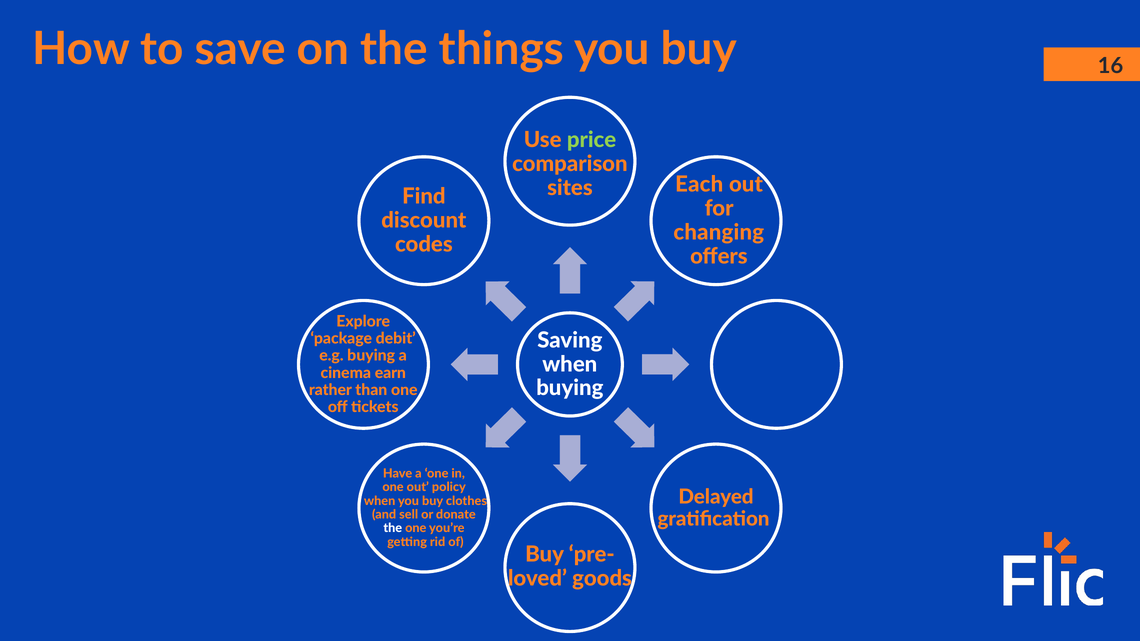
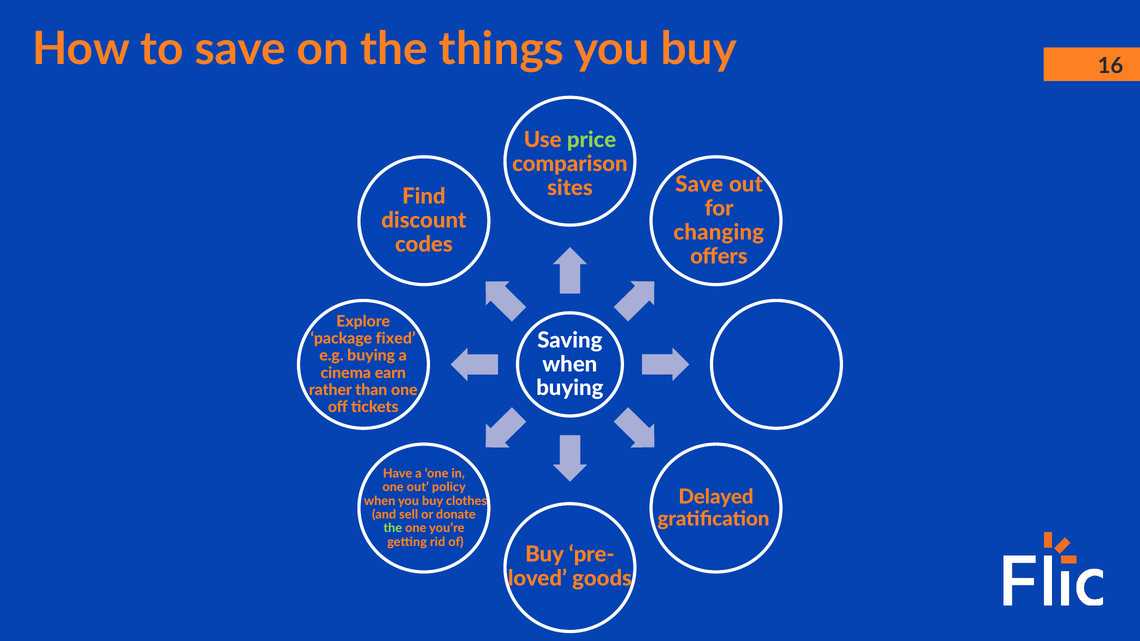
sites Each: Each -> Save
debit: debit -> fixed
the at (393, 528) colour: white -> light green
